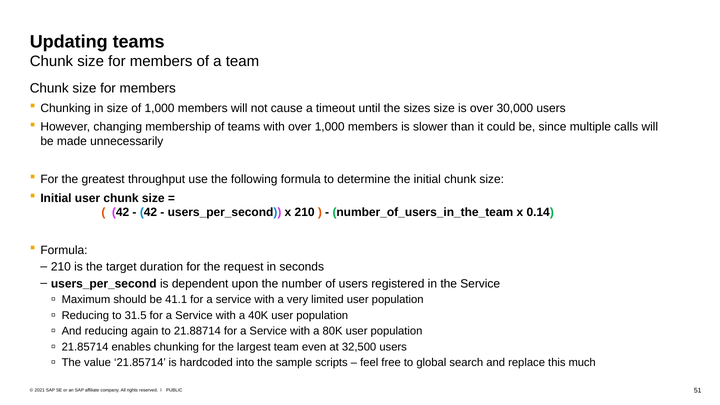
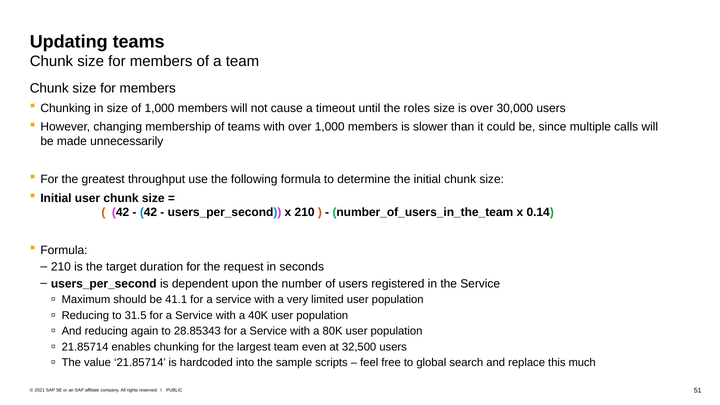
sizes: sizes -> roles
21.88714: 21.88714 -> 28.85343
